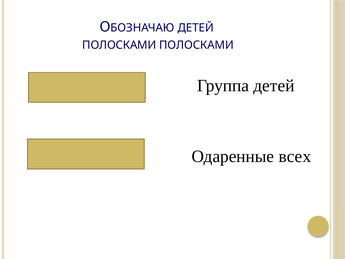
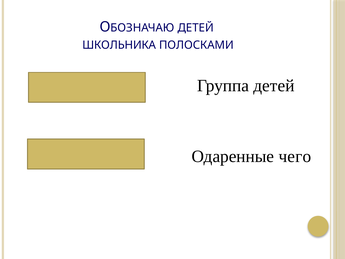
ПОЛОСКАМИ at (119, 45): ПОЛОСКАМИ -> ШКОЛЬНИКА
всех: всех -> чего
